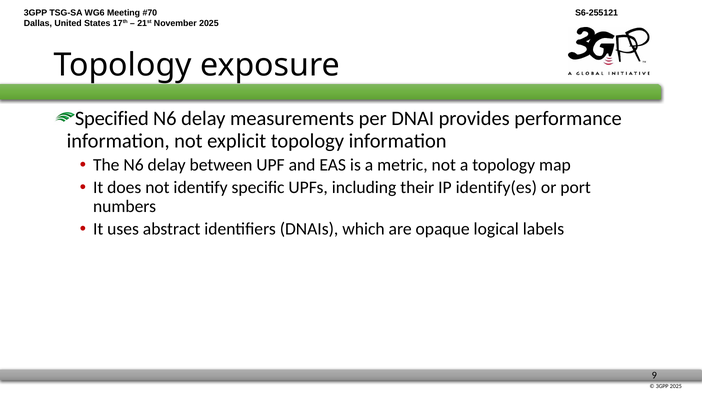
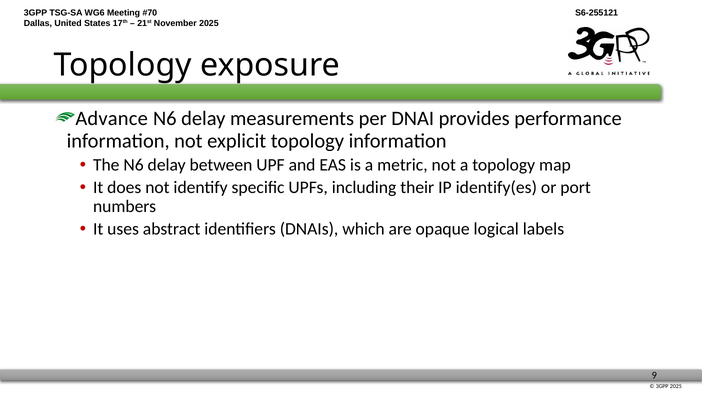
Specified: Specified -> Advance
